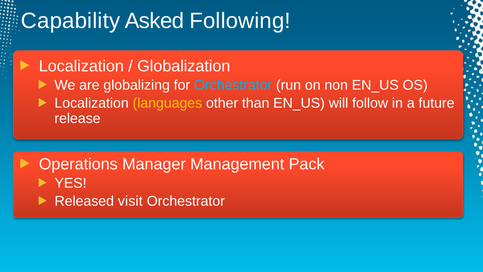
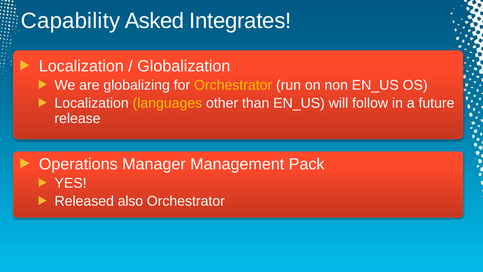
Following: Following -> Integrates
Orchestrator at (233, 85) colour: light blue -> yellow
visit: visit -> also
